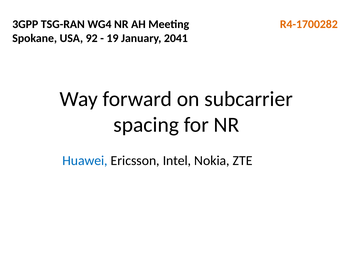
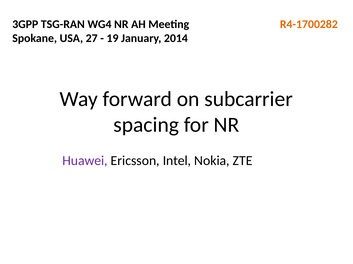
92: 92 -> 27
2041: 2041 -> 2014
Huawei colour: blue -> purple
